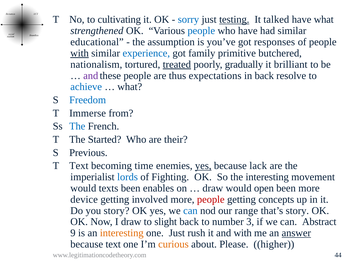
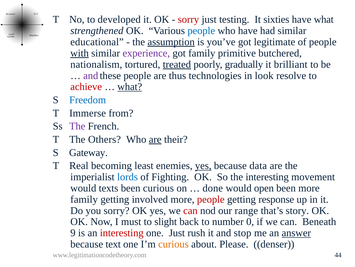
cultivating: cultivating -> developed
sorry at (188, 19) colour: blue -> red
testing underline: present -> none
talked: talked -> sixties
assumption underline: none -> present
responses: responses -> legitimate
experience colour: blue -> purple
expectations: expectations -> technologies
in back: back -> look
achieve colour: blue -> red
what at (130, 87) underline: none -> present
The at (77, 126) colour: blue -> purple
Started: Started -> Others
are at (155, 139) underline: none -> present
Previous: Previous -> Gateway
T Text: Text -> Real
time: time -> least
lack: lack -> data
been enables: enables -> curious
draw at (213, 188): draw -> done
device at (84, 199): device -> family
concepts: concepts -> response
you story: story -> sorry
can at (190, 210) colour: blue -> red
I draw: draw -> must
3: 3 -> 0
Abstract: Abstract -> Beneath
interesting at (122, 232) colour: orange -> red
and with: with -> stop
higher: higher -> denser
